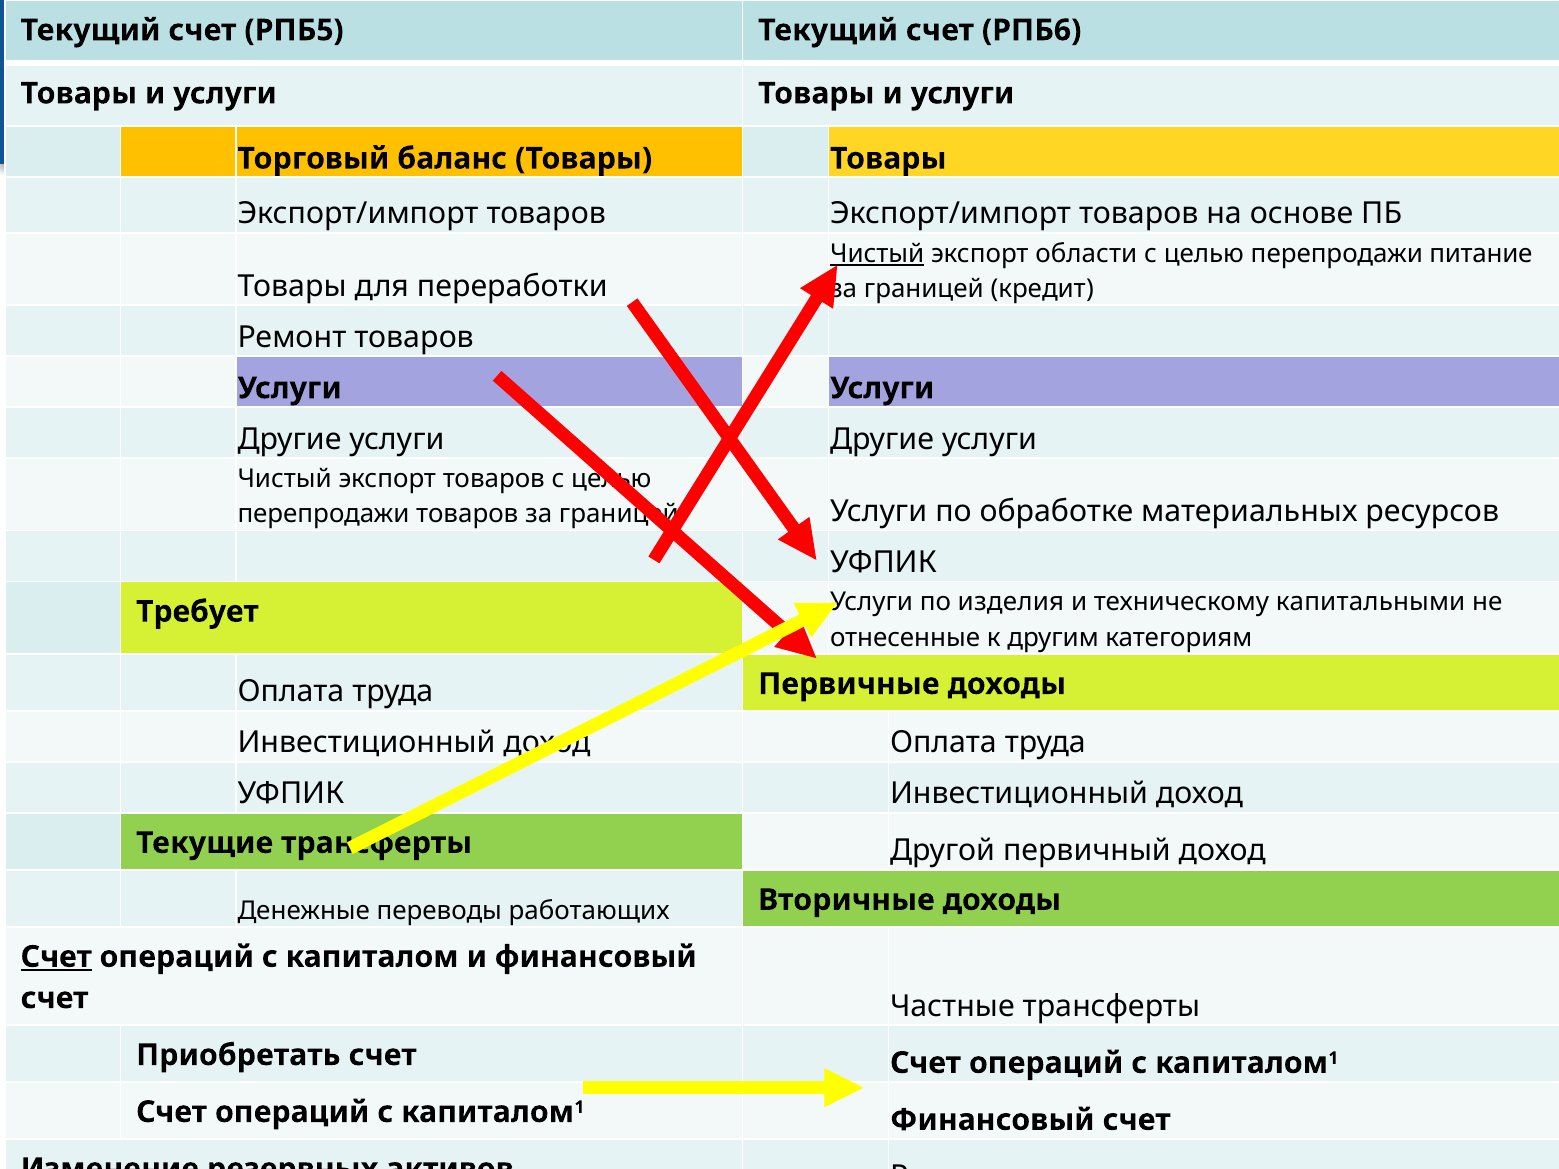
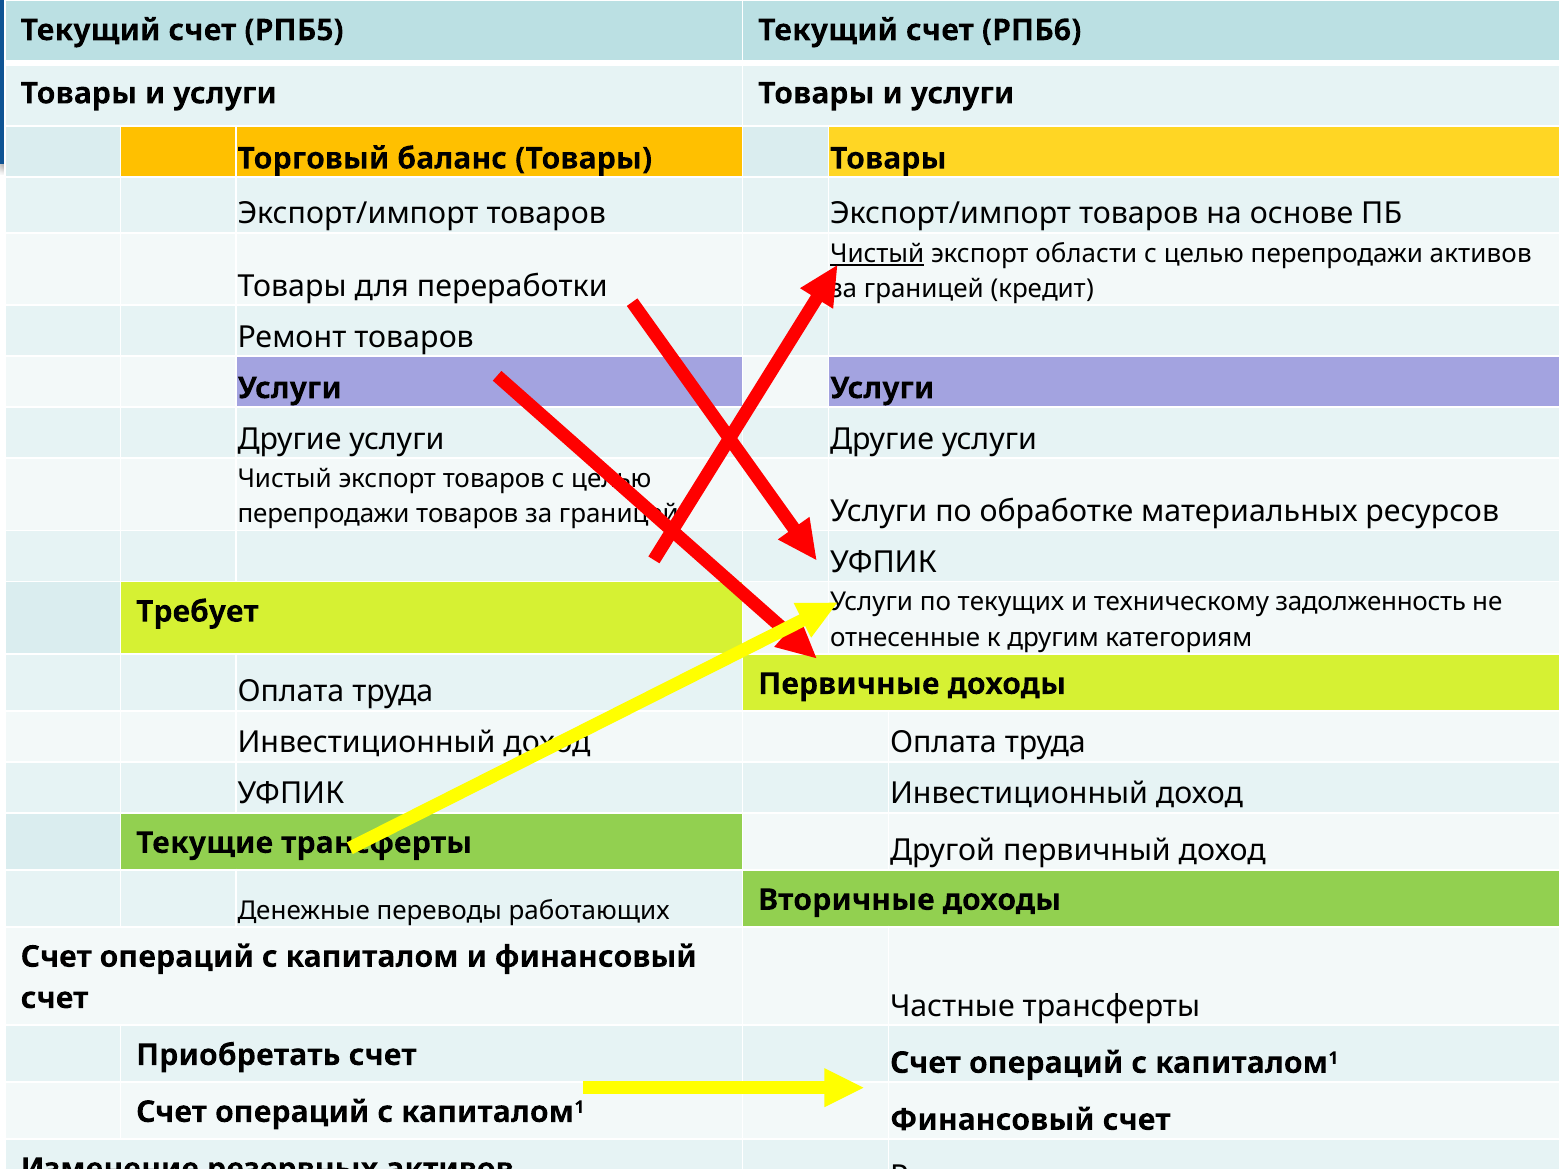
перепродажи питание: питание -> активов
изделия: изделия -> текущих
капитальными: капитальными -> задолженность
Счет at (56, 957) underline: present -> none
